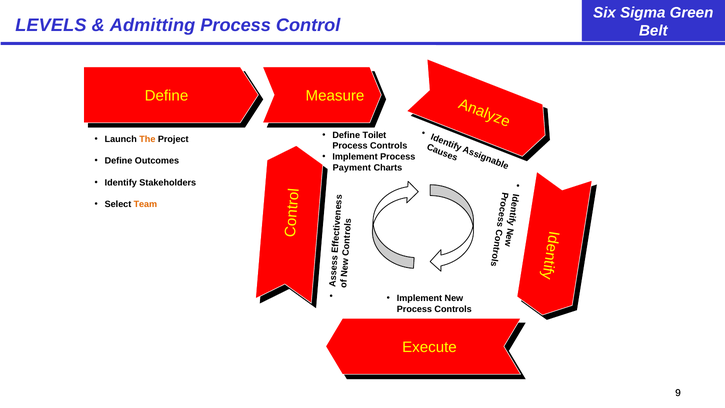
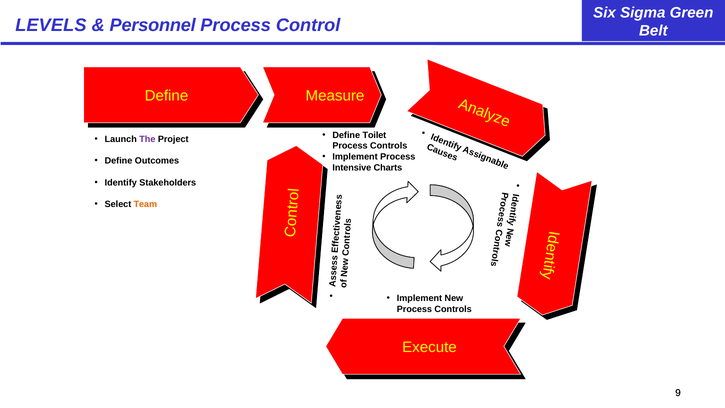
Admitting: Admitting -> Personnel
The colour: orange -> purple
Payment: Payment -> Intensive
